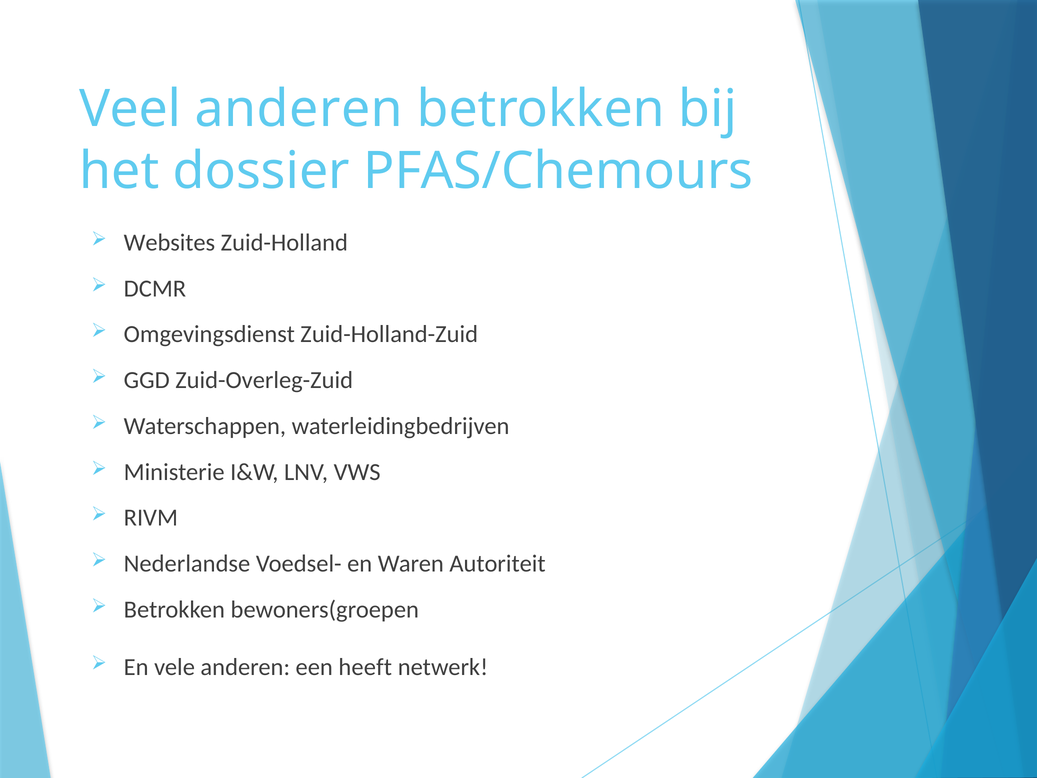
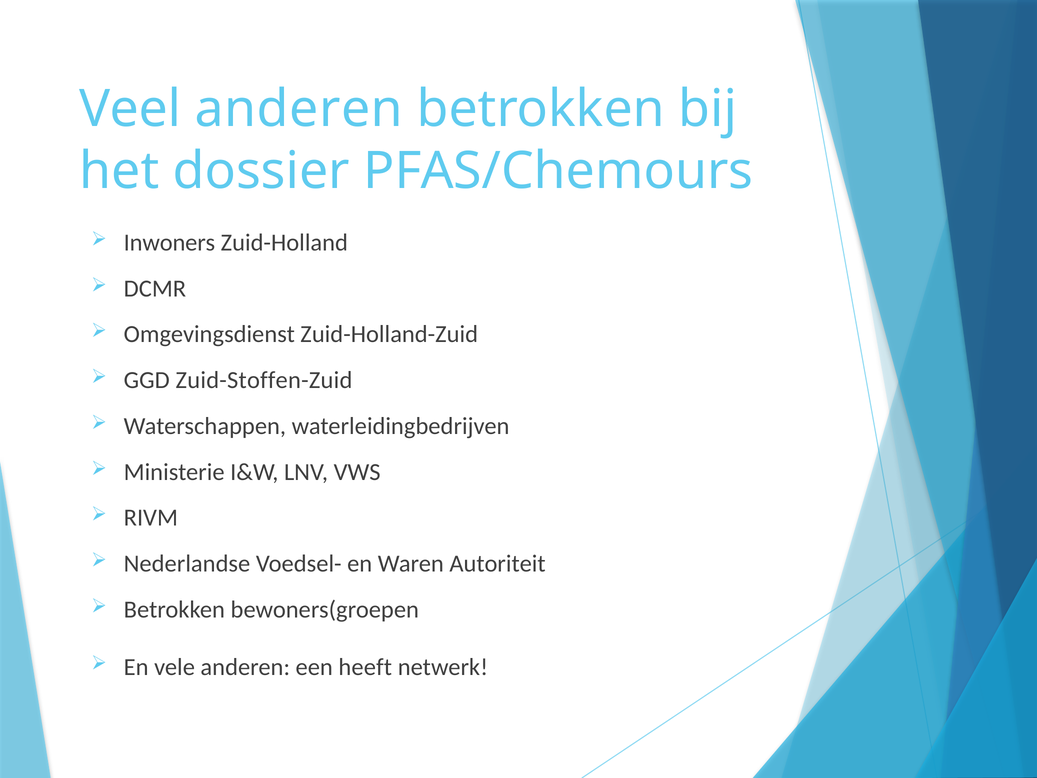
Websites: Websites -> Inwoners
Zuid-Overleg-Zuid: Zuid-Overleg-Zuid -> Zuid-Stoffen-Zuid
